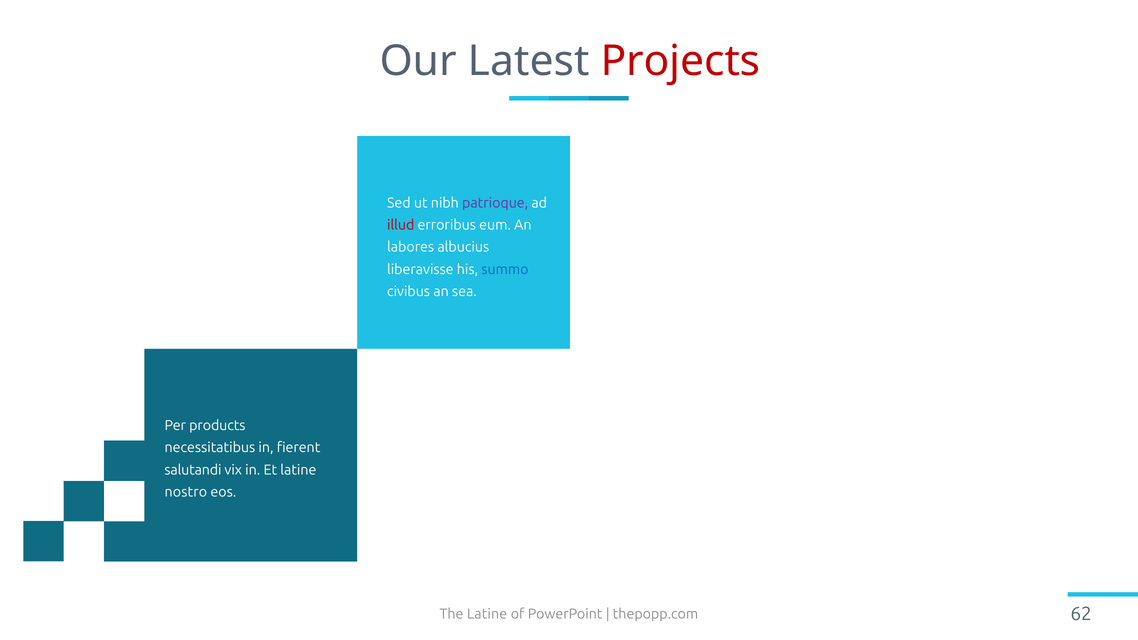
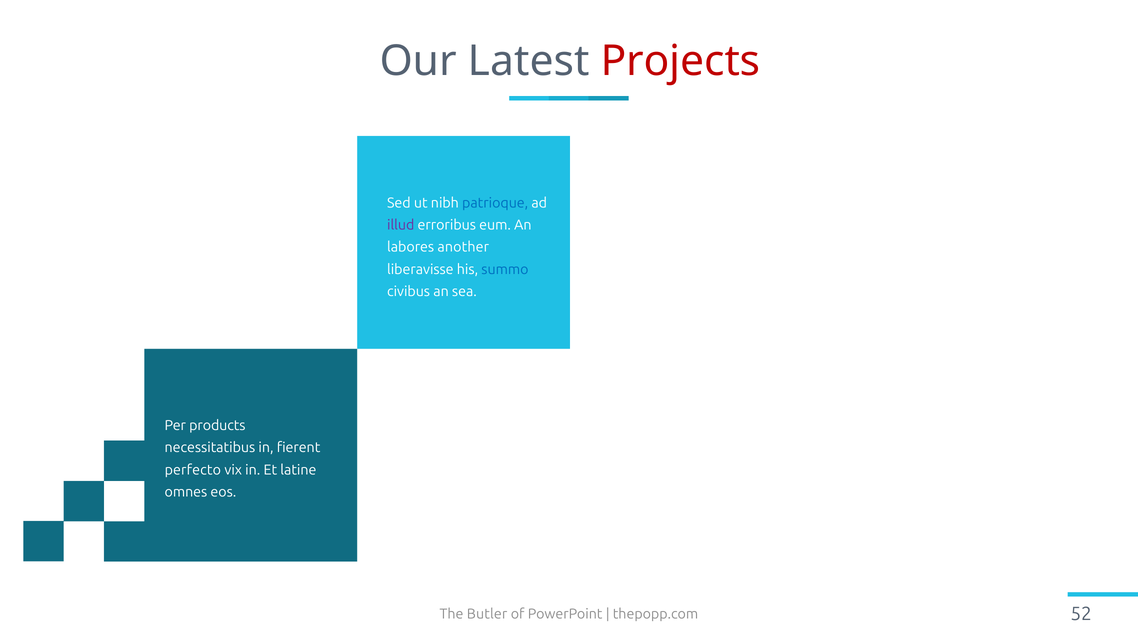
patrioque colour: purple -> blue
illud colour: red -> purple
albucius: albucius -> another
salutandi: salutandi -> perfecto
nostro: nostro -> omnes
The Latine: Latine -> Butler
62: 62 -> 52
